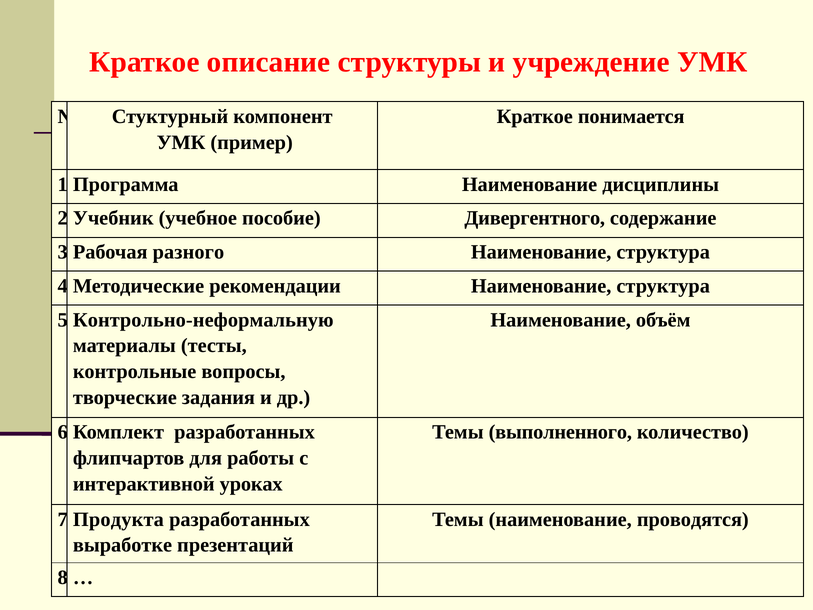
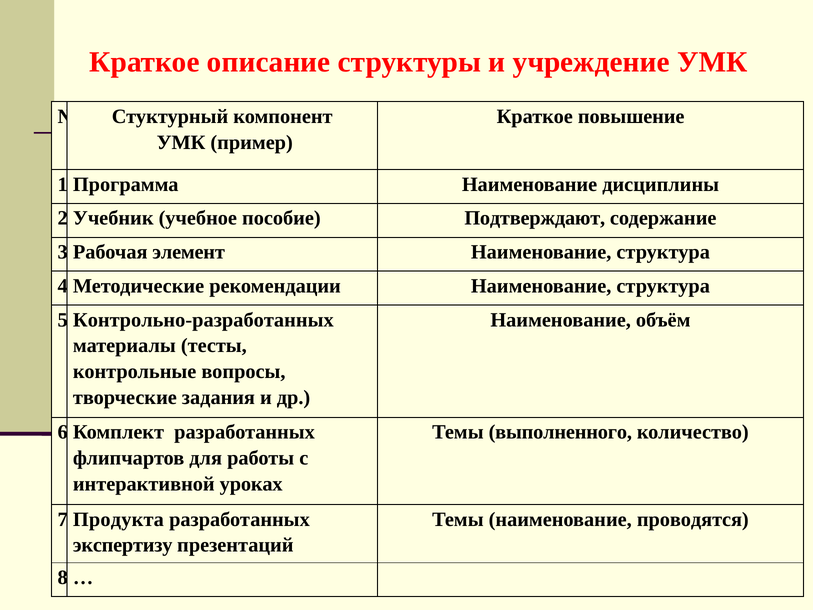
понимается: понимается -> повышение
Дивергентного: Дивергентного -> Подтверждают
разного: разного -> элемент
Контрольно-неформальную: Контрольно-неформальную -> Контрольно-разработанных
выработке: выработке -> экспертизу
